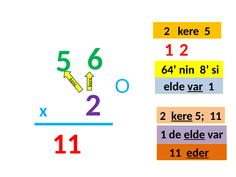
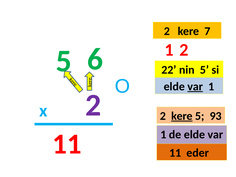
5 at (207, 31): 5 -> 7
64: 64 -> 22
nin 8: 8 -> 5
5 11: 11 -> 93
elde at (194, 134) underline: present -> none
eder underline: present -> none
